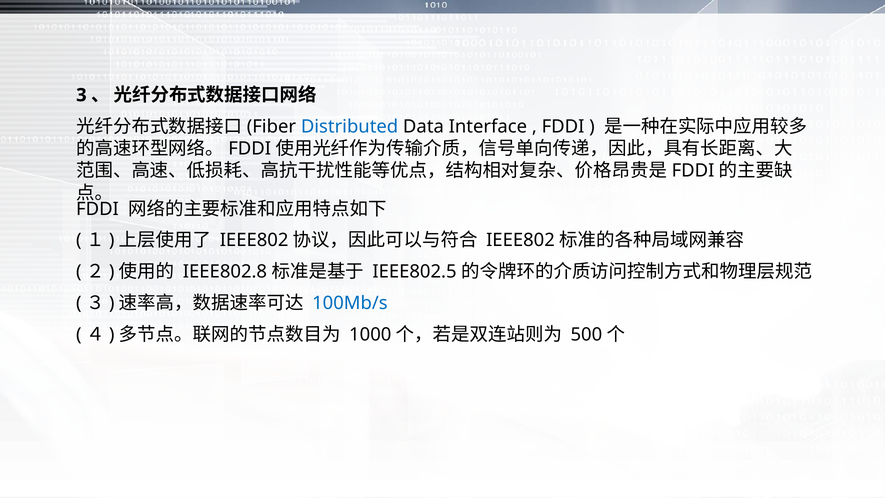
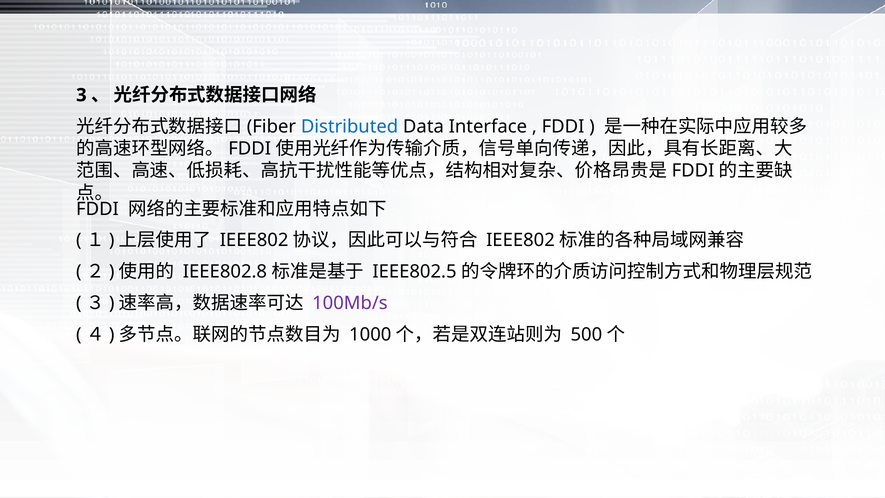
100Mb/s colour: blue -> purple
